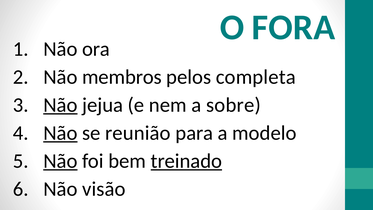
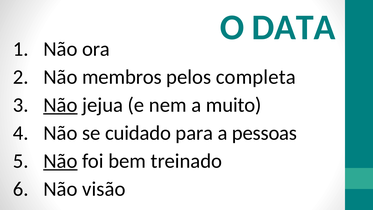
FORA: FORA -> DATA
sobre: sobre -> muito
Não at (60, 133) underline: present -> none
reunião: reunião -> cuidado
modelo: modelo -> pessoas
treinado underline: present -> none
